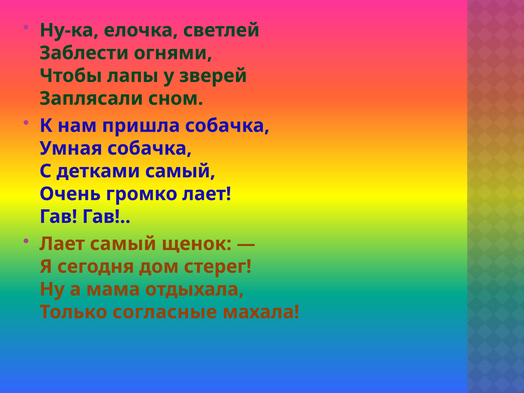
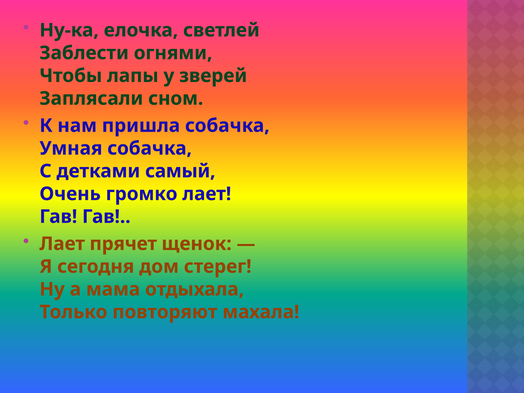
Лает самый: самый -> прячет
согласные: согласные -> повторяют
